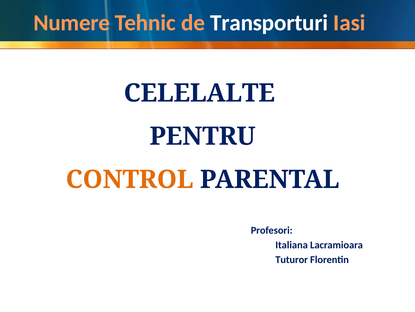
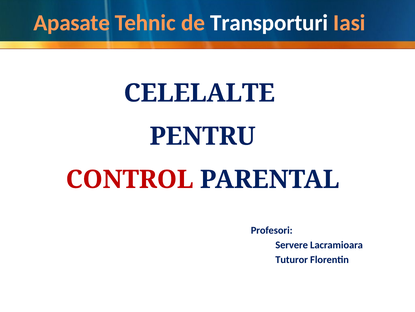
Numere: Numere -> Apasate
CONTROL colour: orange -> red
Italiana: Italiana -> Servere
